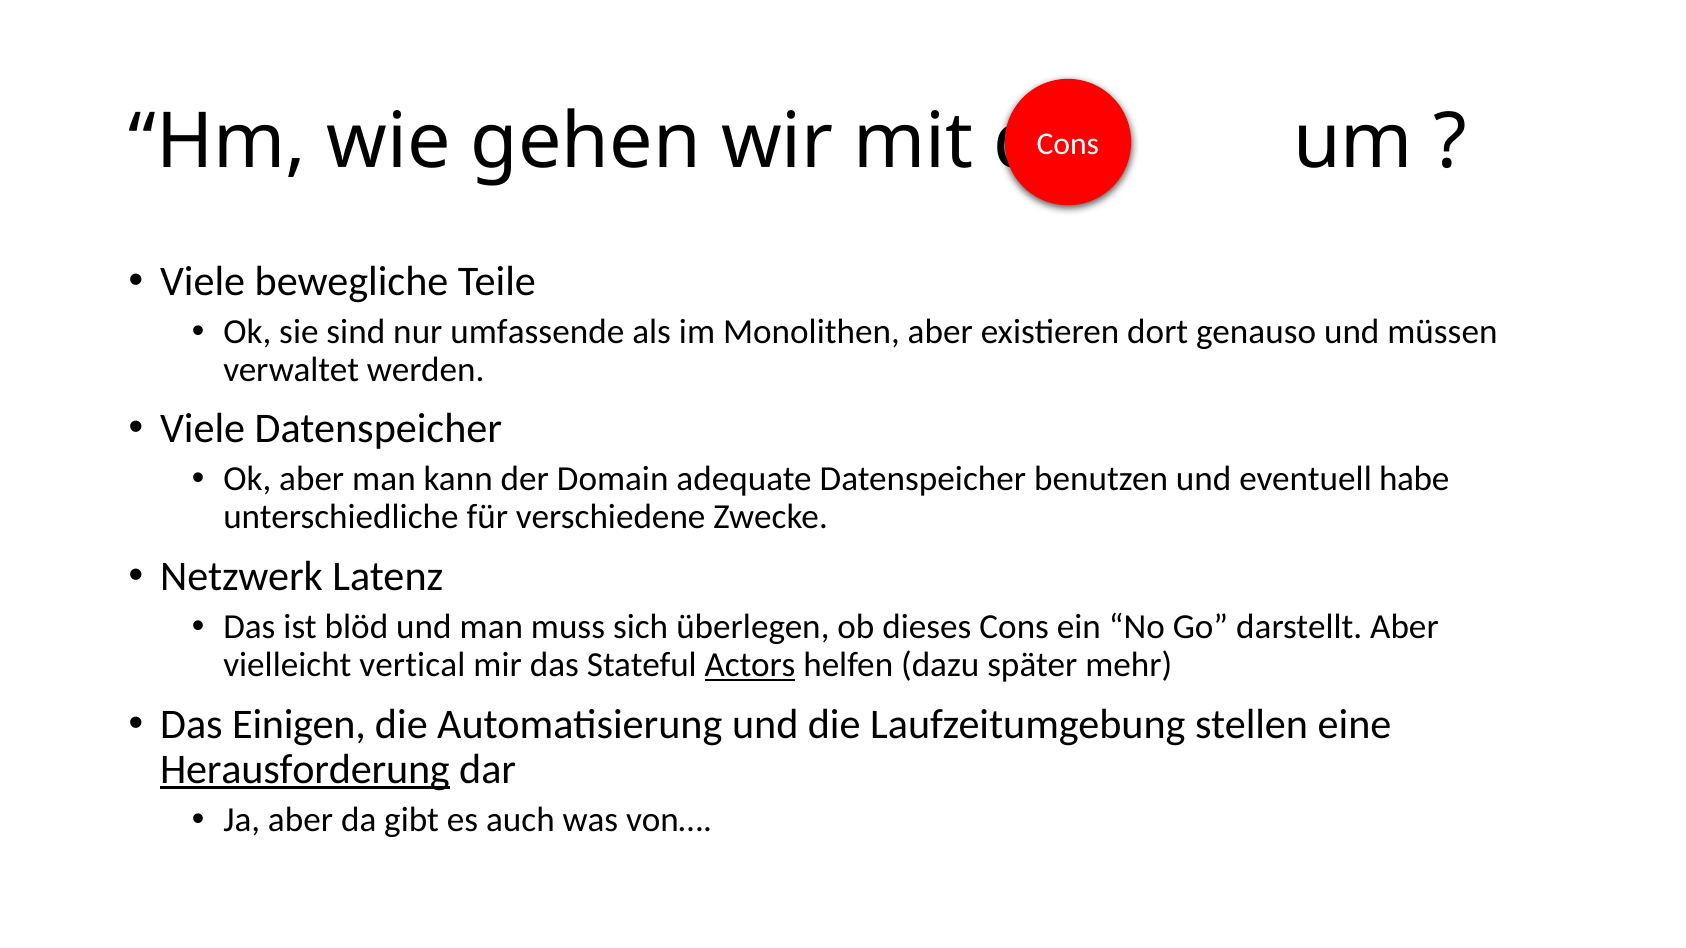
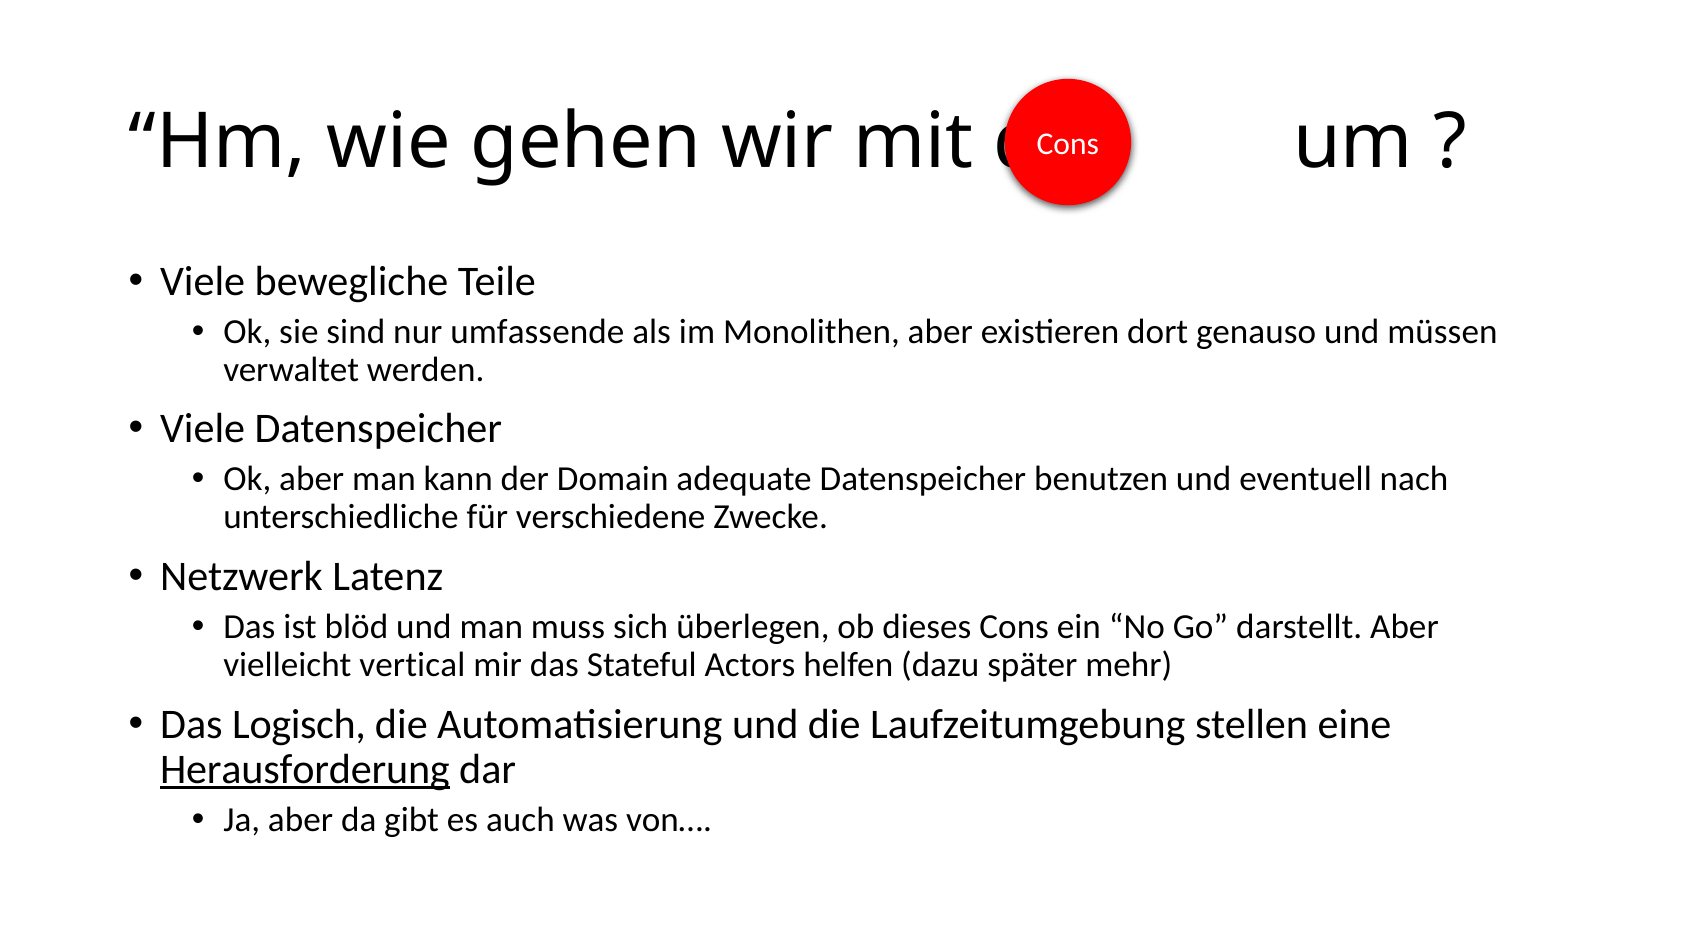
habe: habe -> nach
Actors underline: present -> none
Einigen: Einigen -> Logisch
